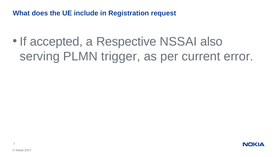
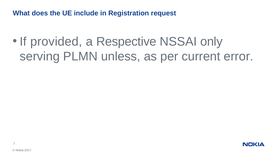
accepted: accepted -> provided
also: also -> only
trigger: trigger -> unless
